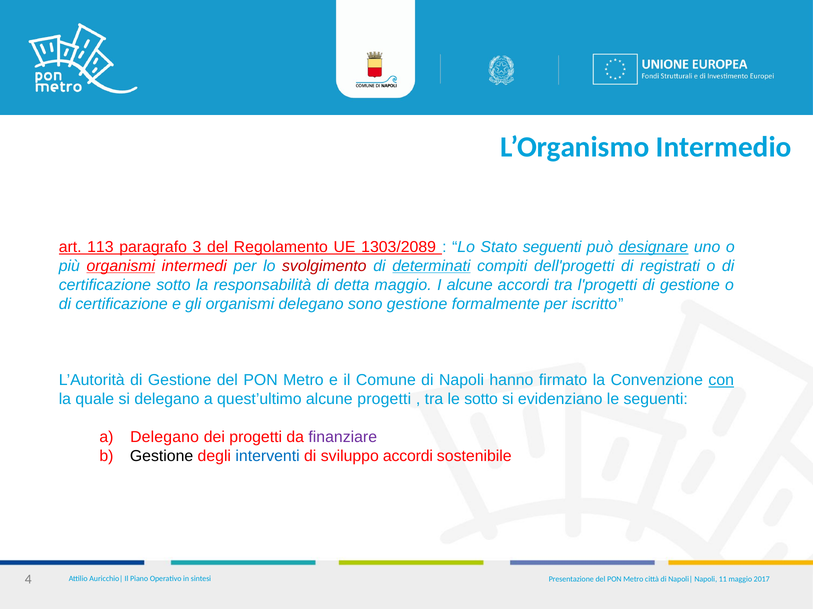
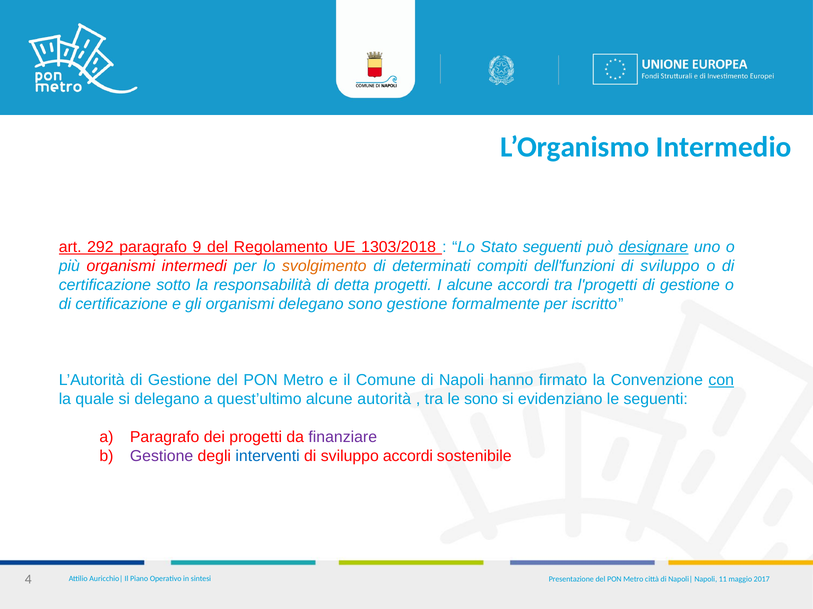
113: 113 -> 292
3: 3 -> 9
1303/2089: 1303/2089 -> 1303/2018
organismi at (121, 266) underline: present -> none
svolgimento colour: red -> orange
determinati underline: present -> none
dell'progetti: dell'progetti -> dell'funzioni
registrati at (670, 266): registrati -> sviluppo
detta maggio: maggio -> progetti
alcune progetti: progetti -> autorità
le sotto: sotto -> sono
a Delegano: Delegano -> Paragrafo
Gestione at (162, 457) colour: black -> purple
